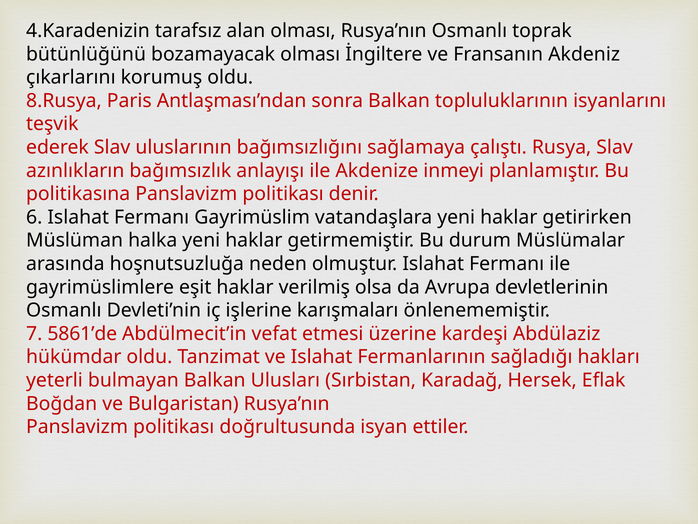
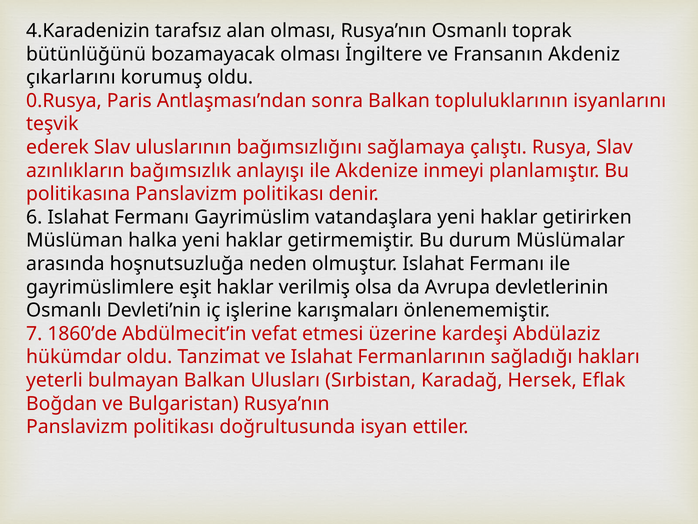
8.Rusya: 8.Rusya -> 0.Rusya
5861’de: 5861’de -> 1860’de
